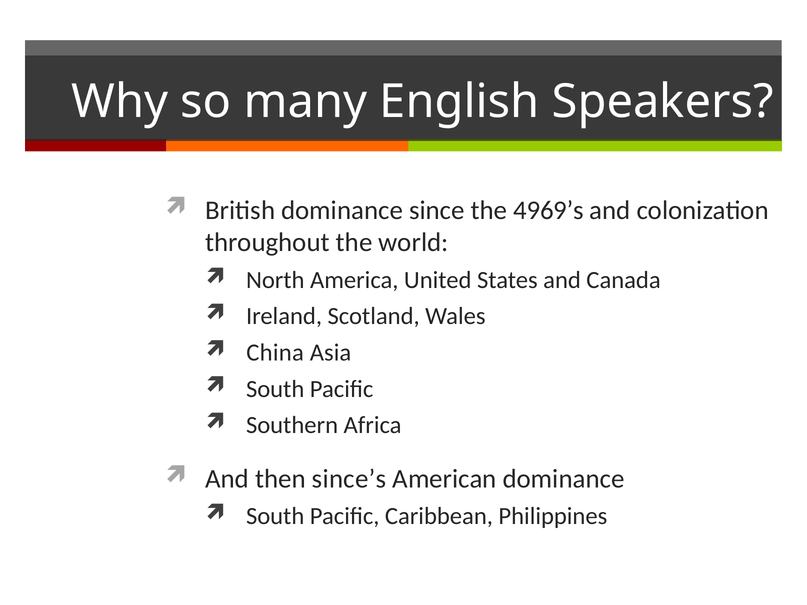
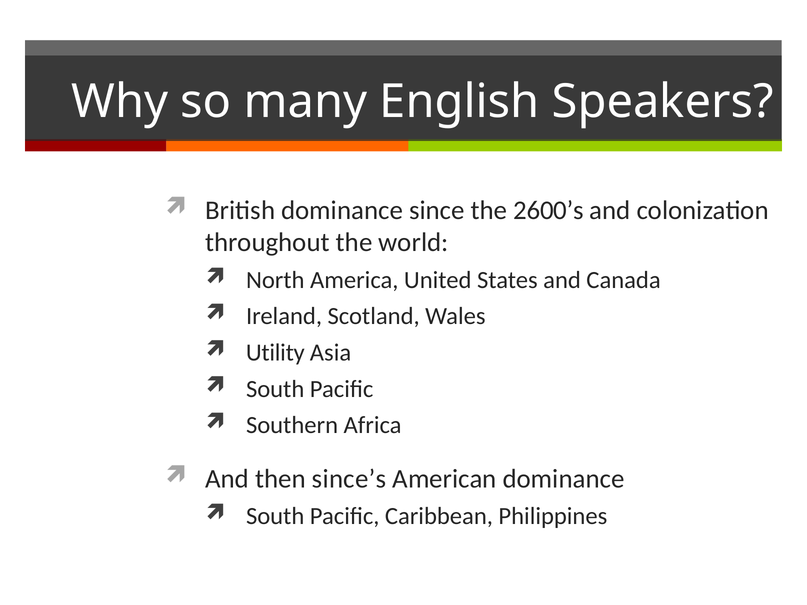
4969’s: 4969’s -> 2600’s
China: China -> Utility
